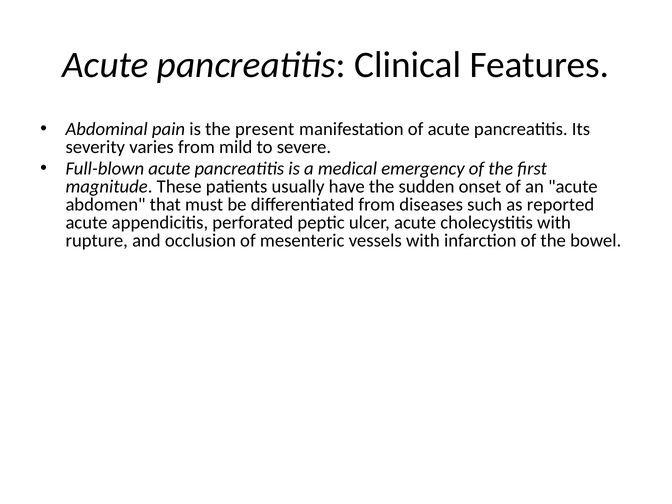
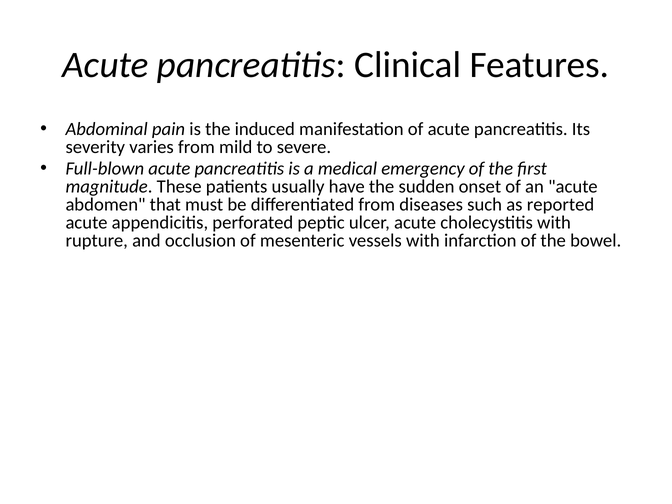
present: present -> induced
